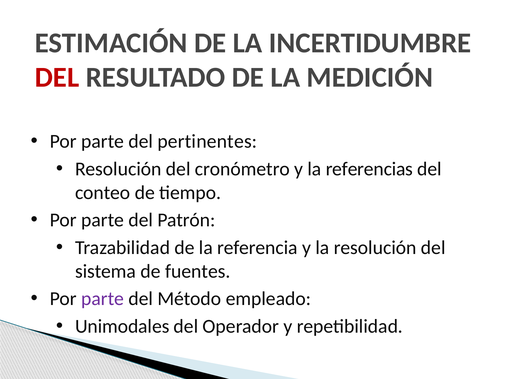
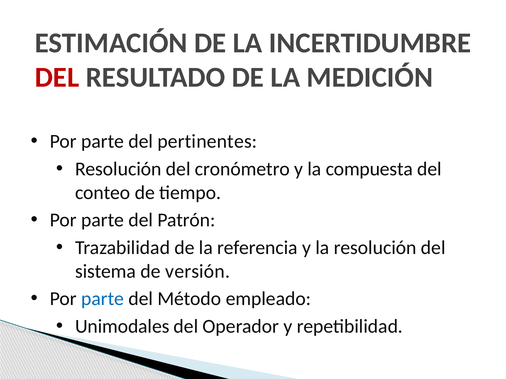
referencias: referencias -> compuesta
fuentes: fuentes -> versión
parte at (103, 299) colour: purple -> blue
